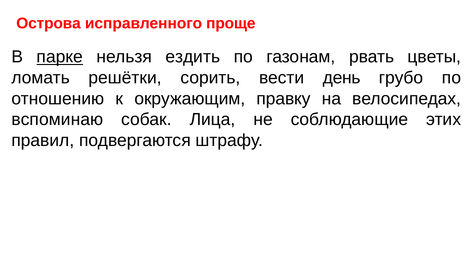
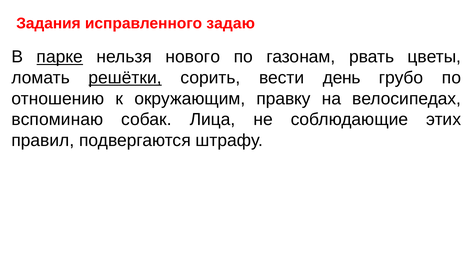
Острова: Острова -> Задания
проще: проще -> задаю
ездить: ездить -> нового
решётки underline: none -> present
